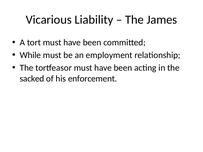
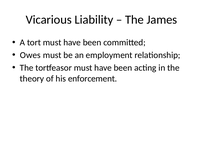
While: While -> Owes
sacked: sacked -> theory
